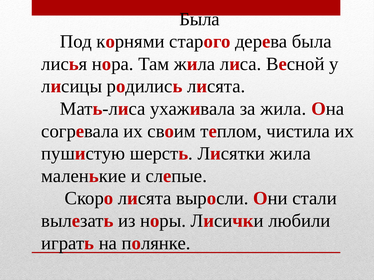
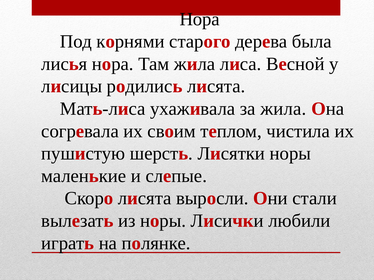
Была at (200, 19): Была -> Нора
Лисятки жила: жила -> норы
